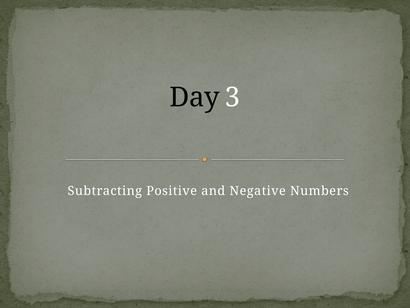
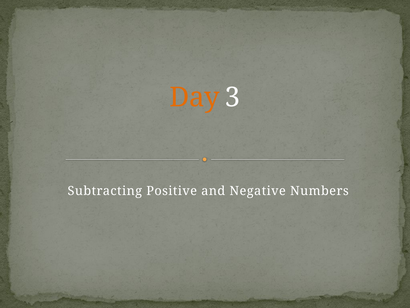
Day colour: black -> orange
